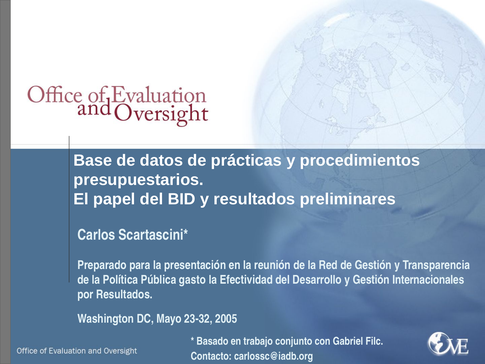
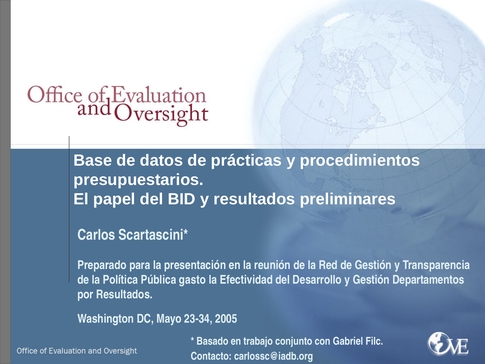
Internacionales: Internacionales -> Departamentos
23-32: 23-32 -> 23-34
